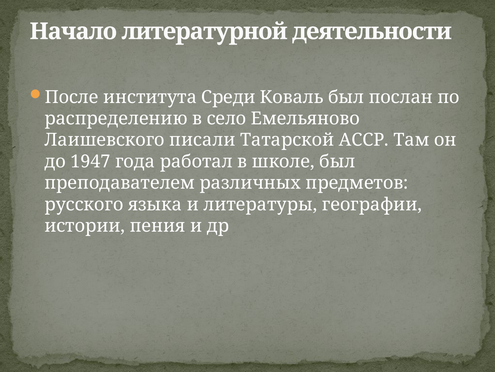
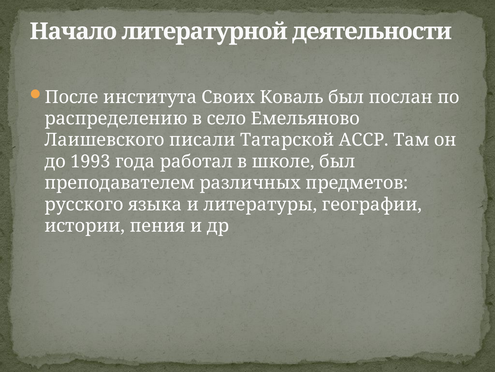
Среди: Среди -> Своих
1947: 1947 -> 1993
